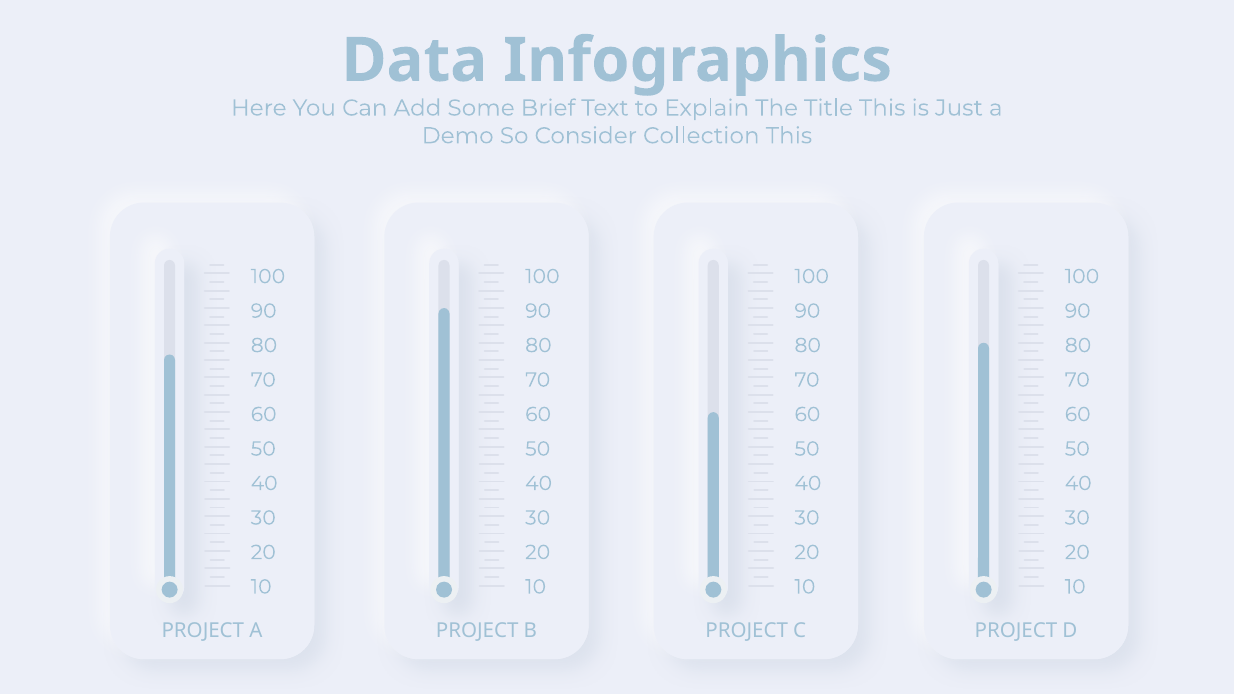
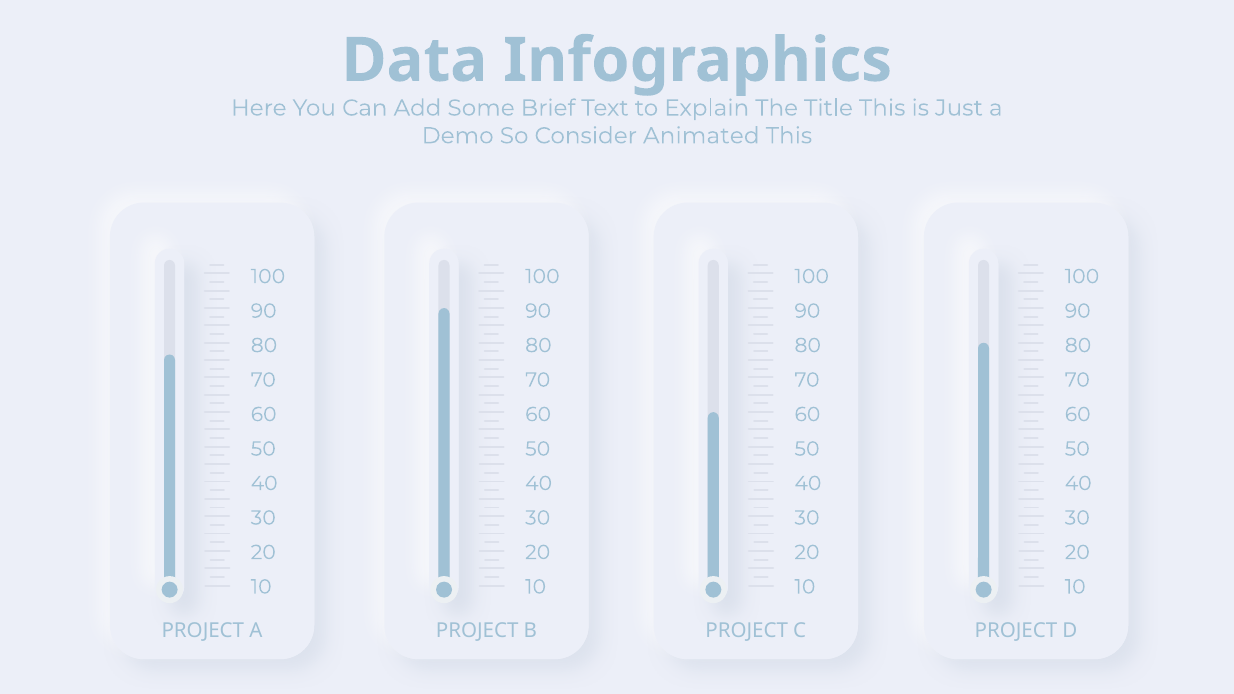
Collection: Collection -> Animated
